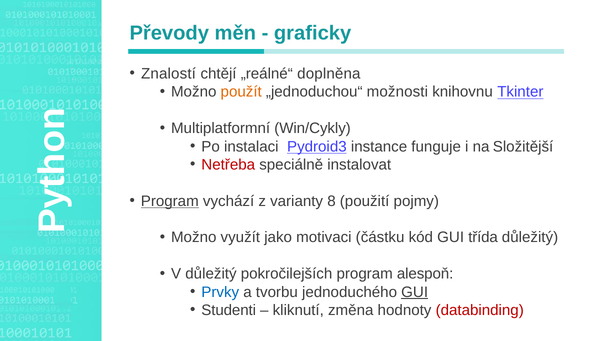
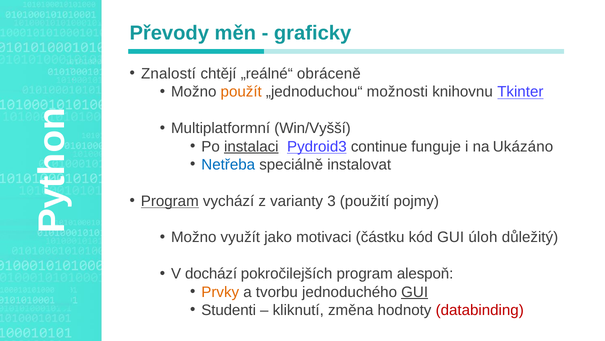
doplněna: doplněna -> obráceně
Win/Cykly: Win/Cykly -> Win/Vyšší
instalaci underline: none -> present
instance: instance -> continue
Složitější: Složitější -> Ukázáno
Netřeba colour: red -> blue
8: 8 -> 3
třída: třída -> úloh
V důležitý: důležitý -> dochází
Prvky colour: blue -> orange
